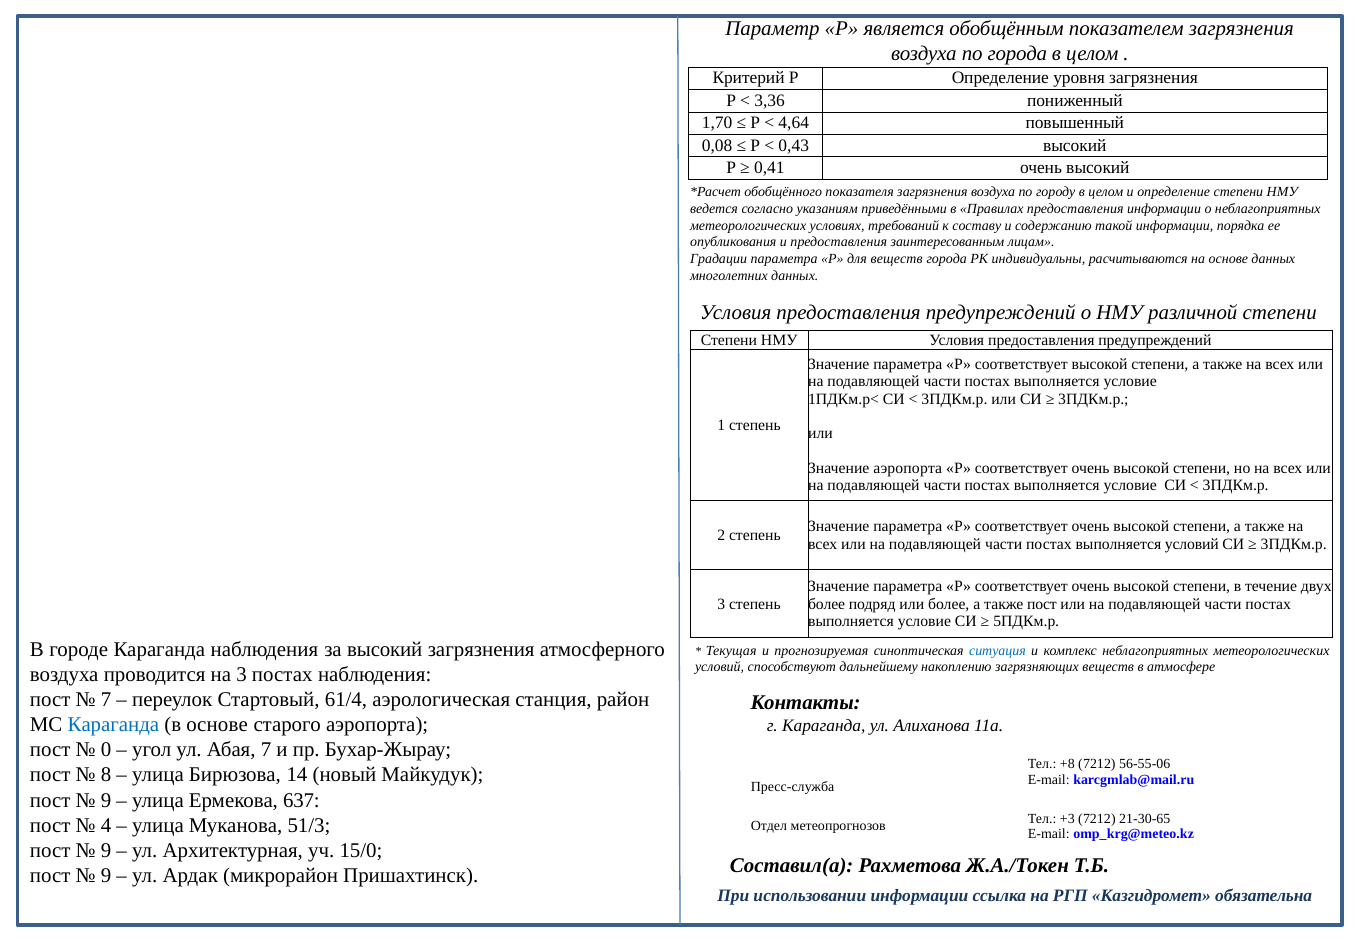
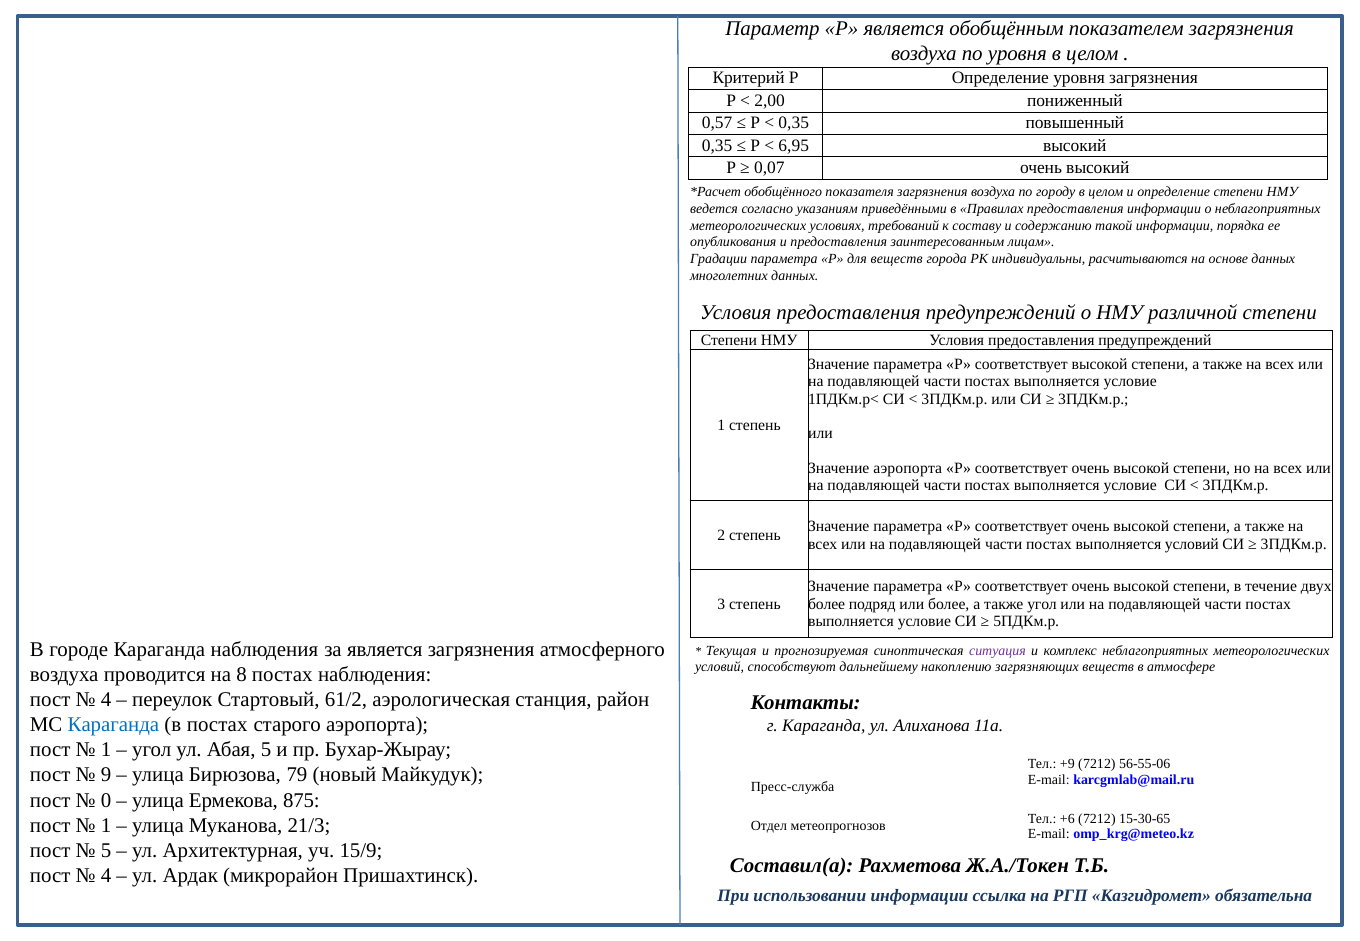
по города: города -> уровня
3,36: 3,36 -> 2,00
1,70: 1,70 -> 0,57
4,64 at (794, 123): 4,64 -> 0,35
0,08 at (717, 146): 0,08 -> 0,35
0,43: 0,43 -> 6,95
0,41: 0,41 -> 0,07
также пост: пост -> угол
за высокий: высокий -> является
ситуация colour: blue -> purple
на 3: 3 -> 8
7 at (106, 700): 7 -> 4
61/4: 61/4 -> 61/2
в основе: основе -> постах
0 at (106, 750): 0 -> 1
Абая 7: 7 -> 5
+8: +8 -> +9
8: 8 -> 9
14: 14 -> 79
9 at (106, 801): 9 -> 0
637: 637 -> 875
+3: +3 -> +6
21-30-65: 21-30-65 -> 15-30-65
4 at (106, 826): 4 -> 1
51/3: 51/3 -> 21/3
9 at (106, 851): 9 -> 5
15/0: 15/0 -> 15/9
9 at (106, 876): 9 -> 4
